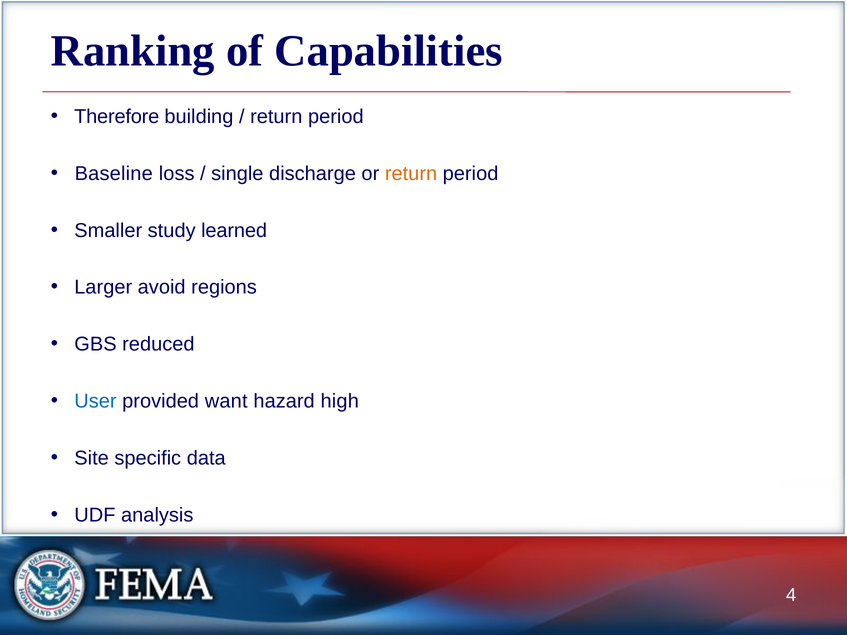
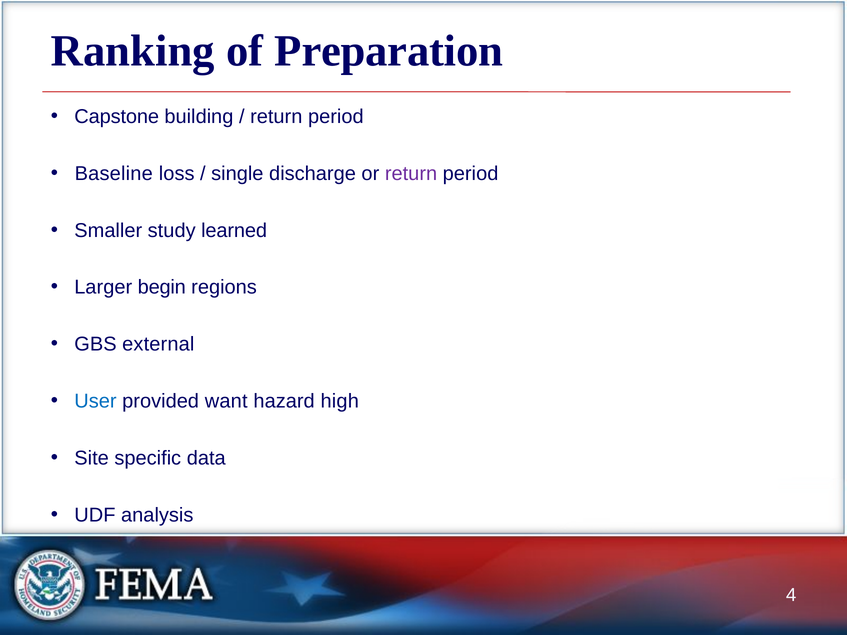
Capabilities: Capabilities -> Preparation
Therefore: Therefore -> Capstone
return at (411, 174) colour: orange -> purple
avoid: avoid -> begin
reduced: reduced -> external
